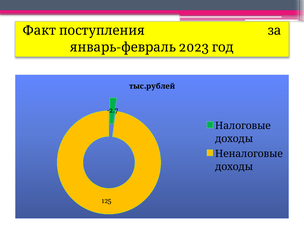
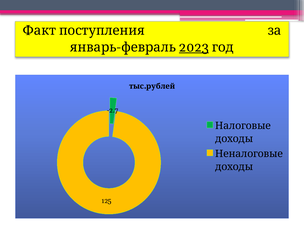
2023 underline: none -> present
